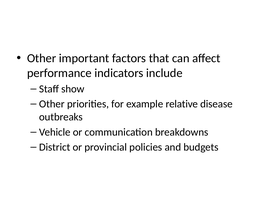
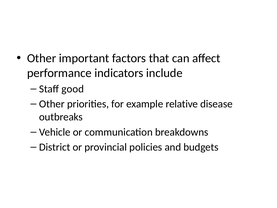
show: show -> good
